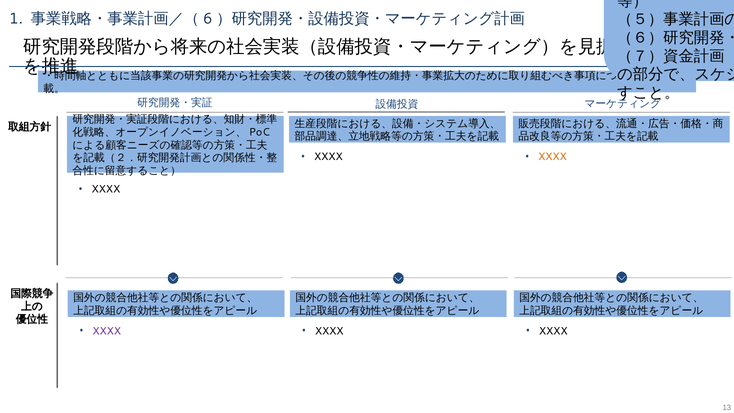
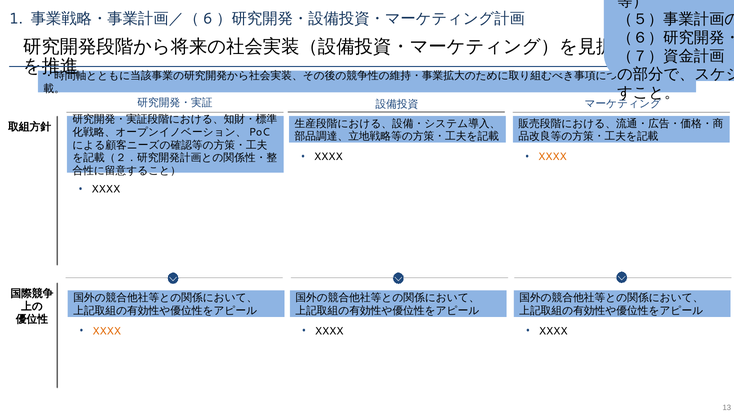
XXXX at (107, 331) colour: purple -> orange
